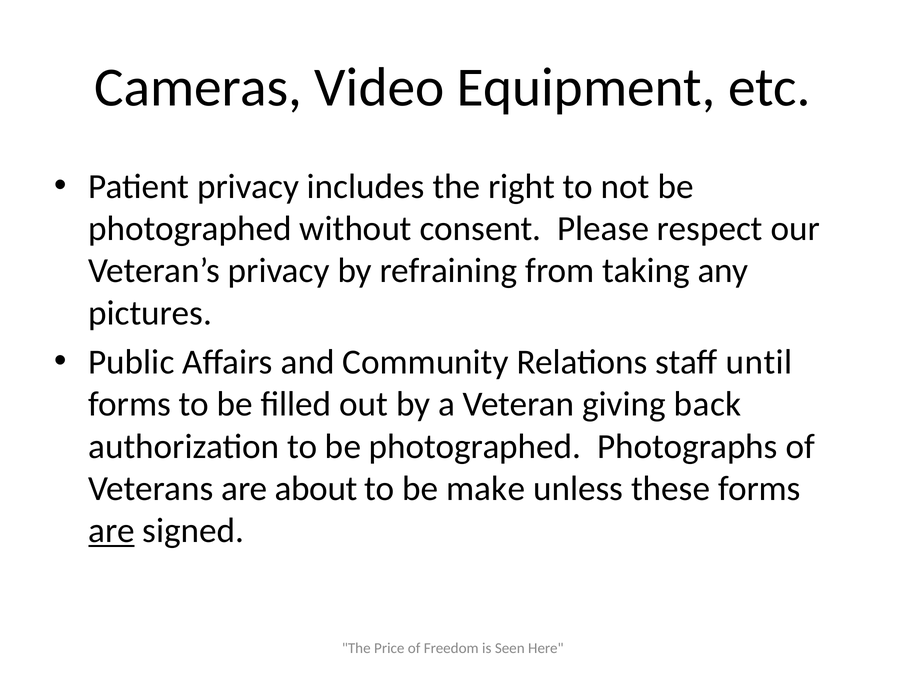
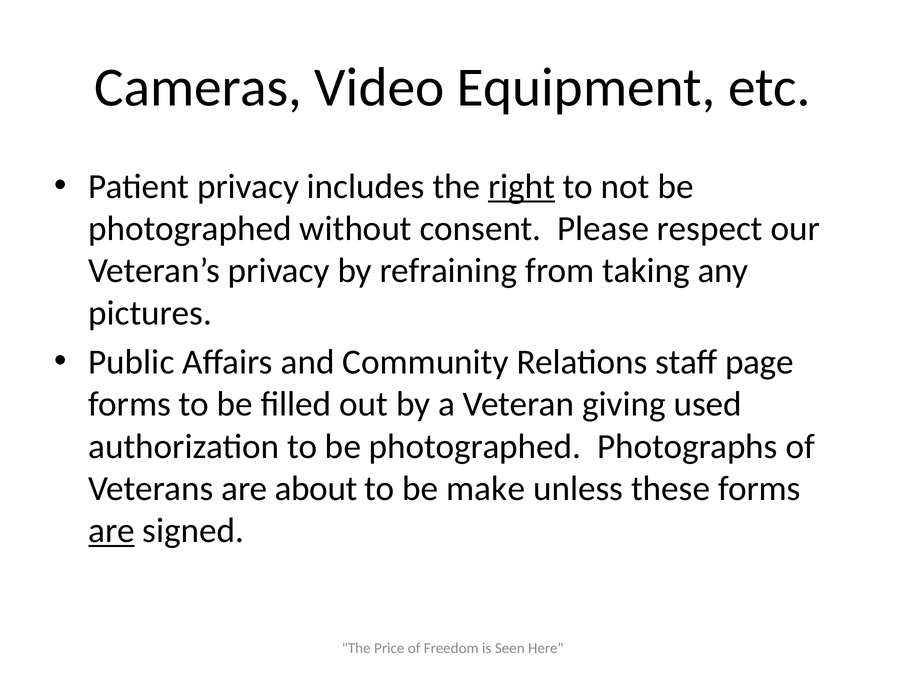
right underline: none -> present
until: until -> page
back: back -> used
